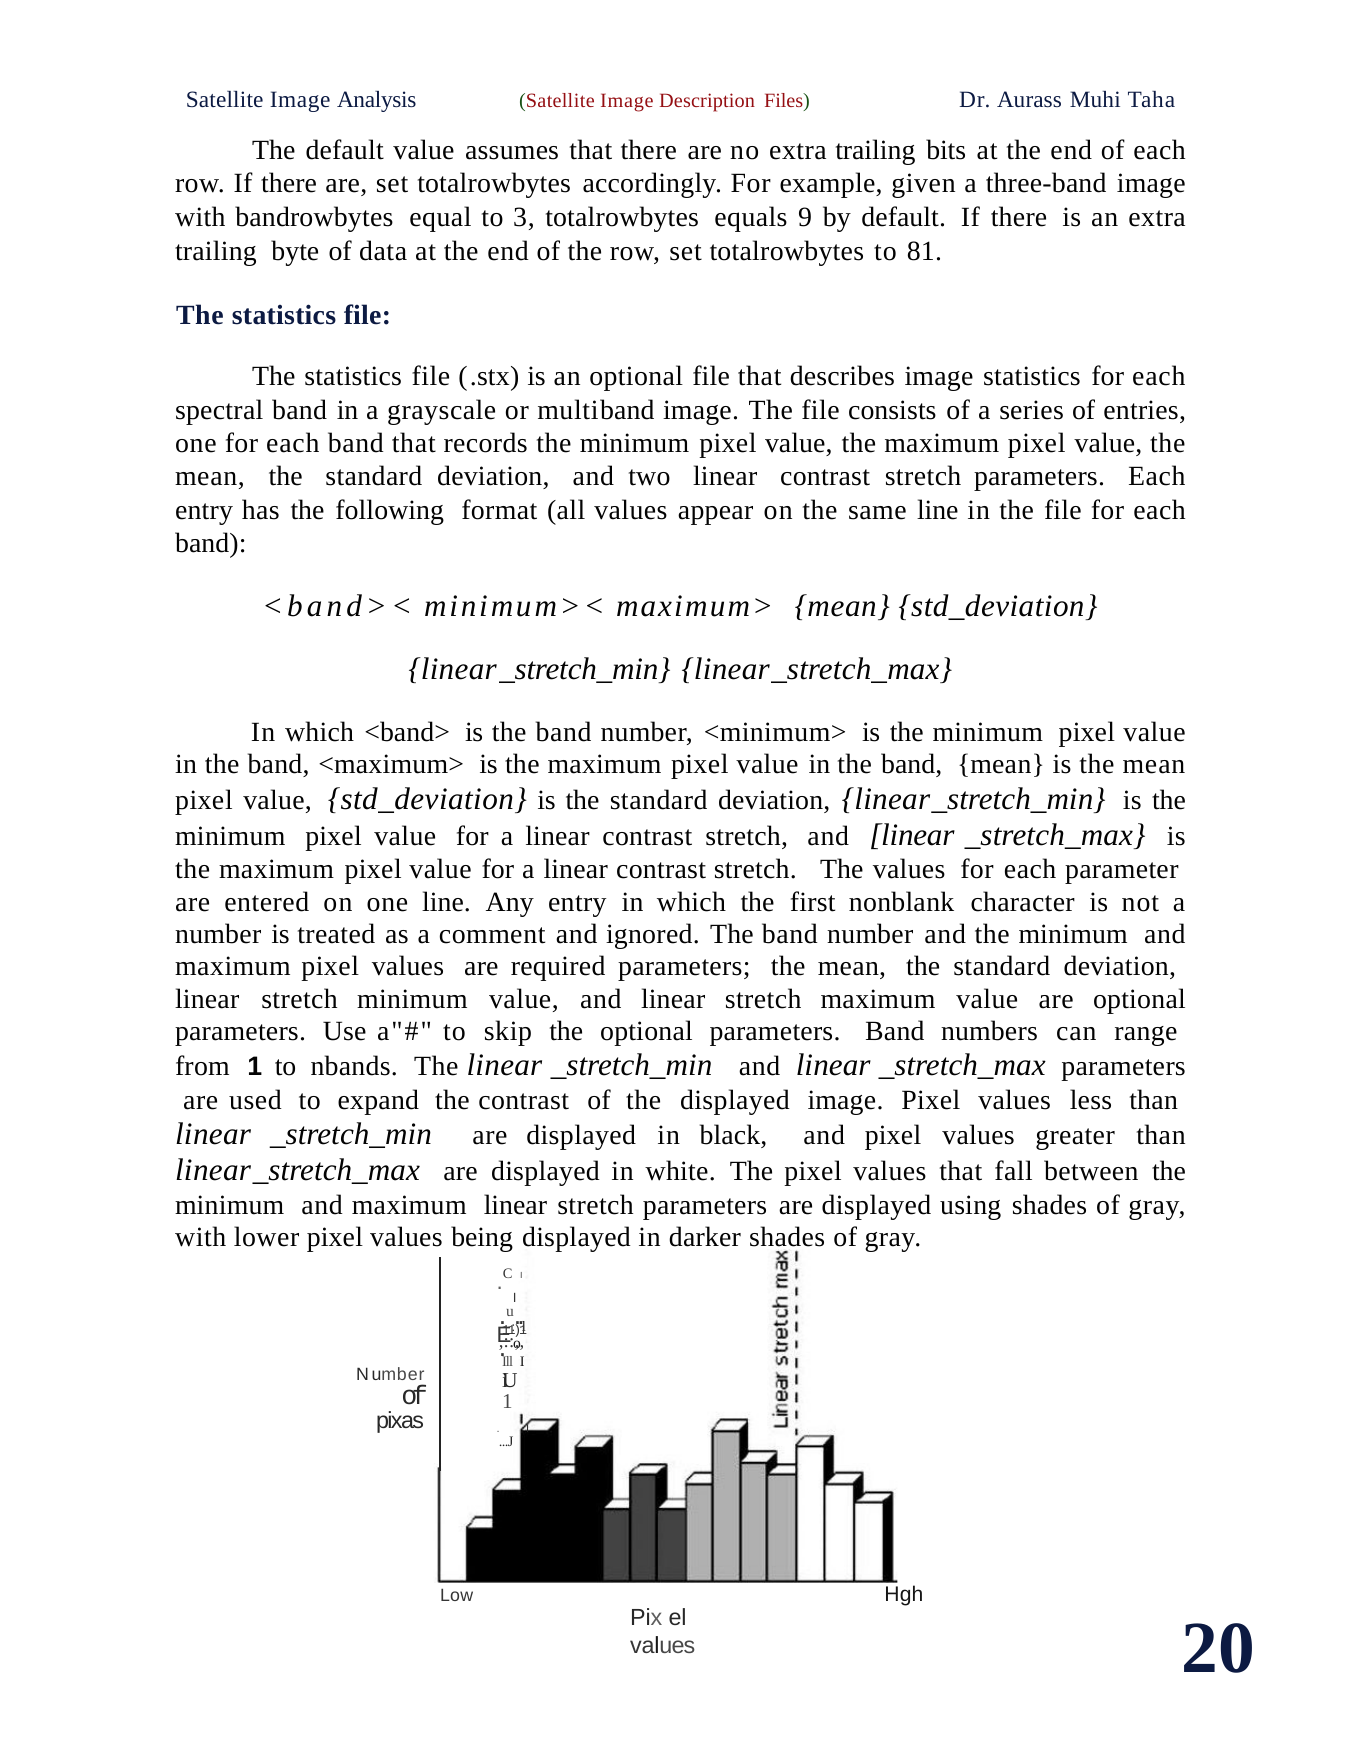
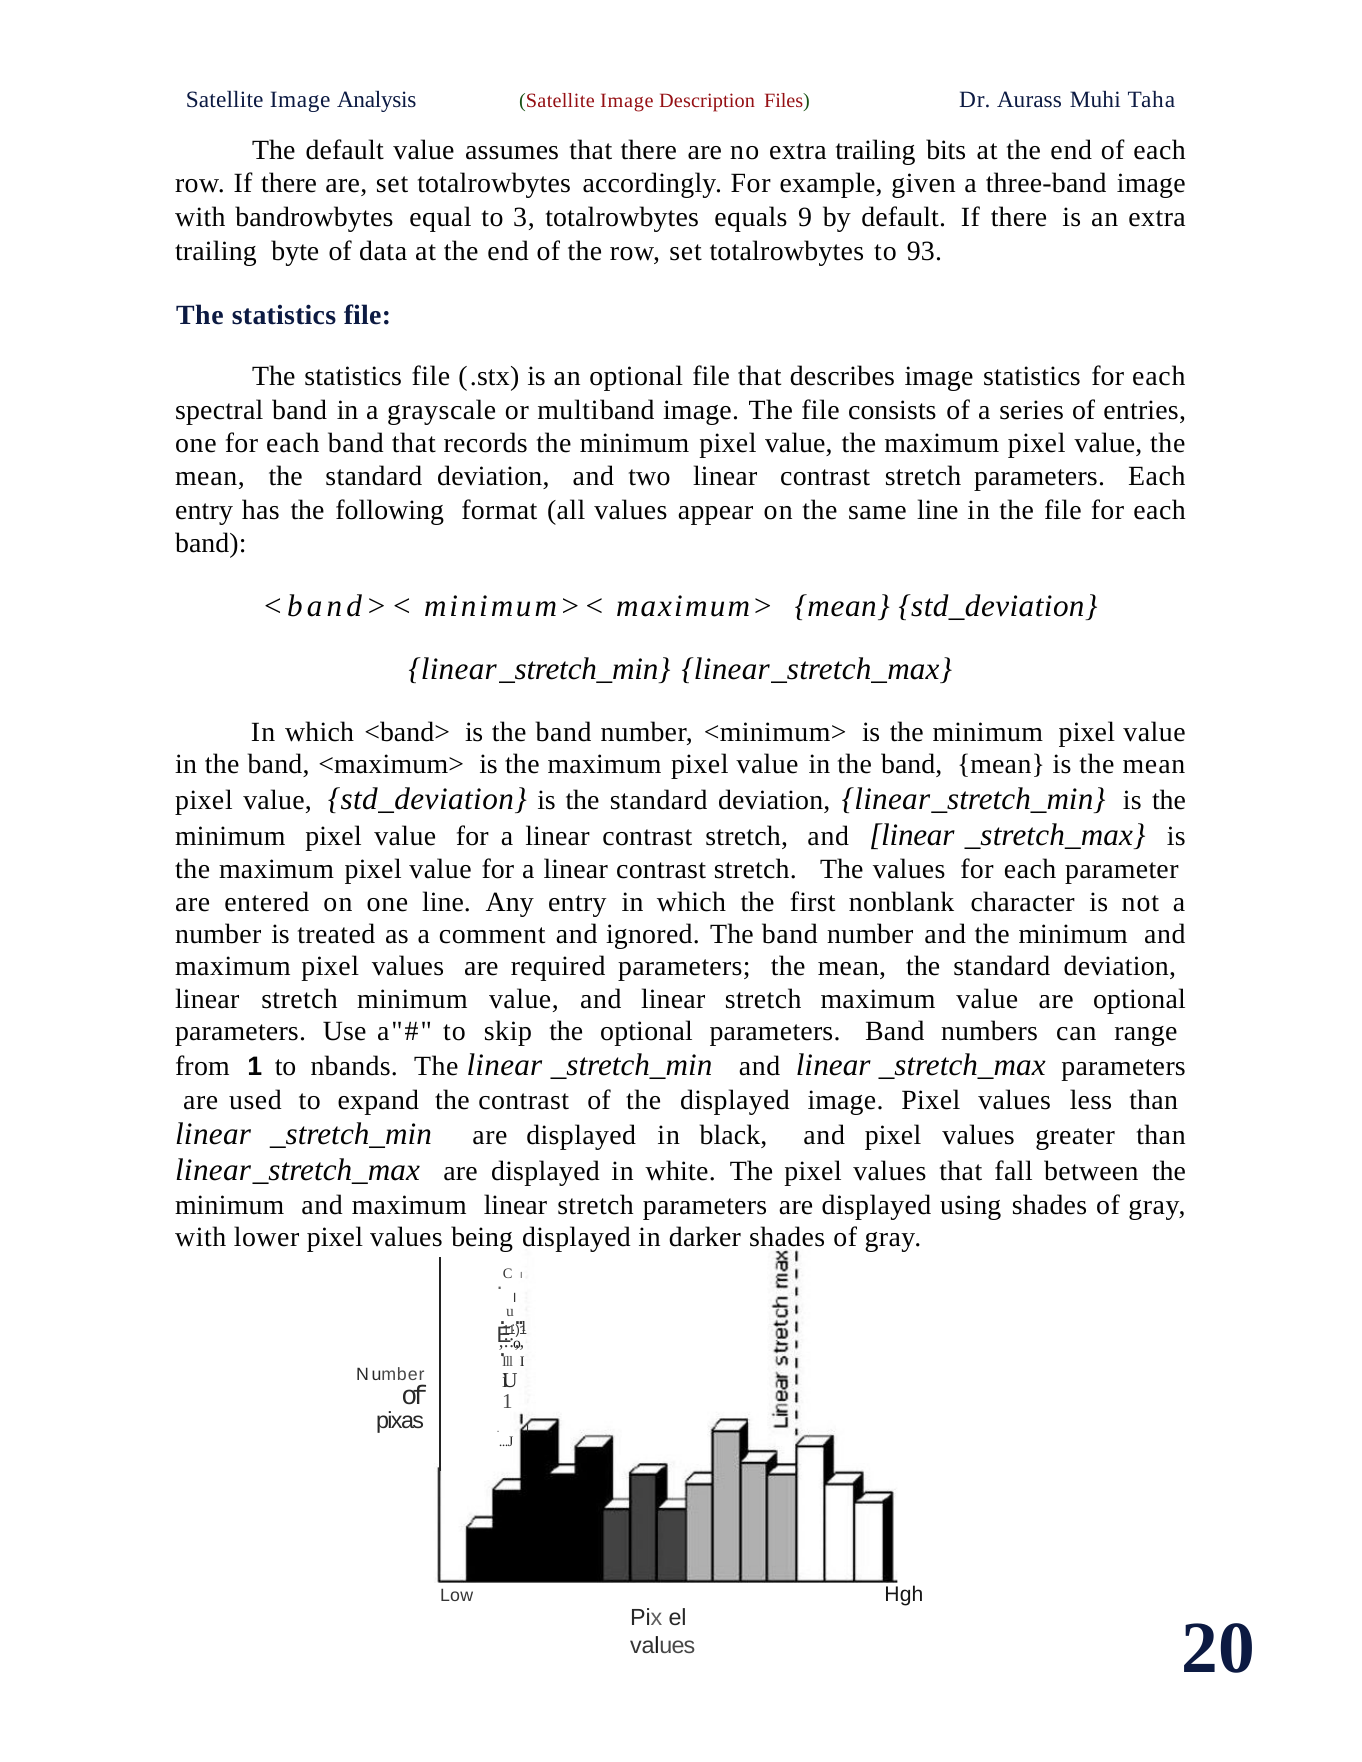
81: 81 -> 93
